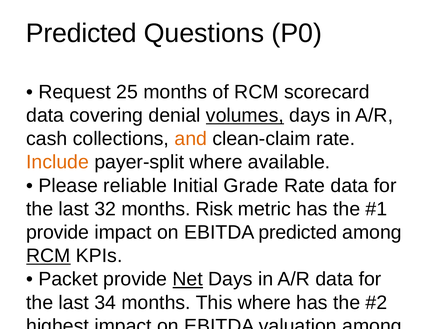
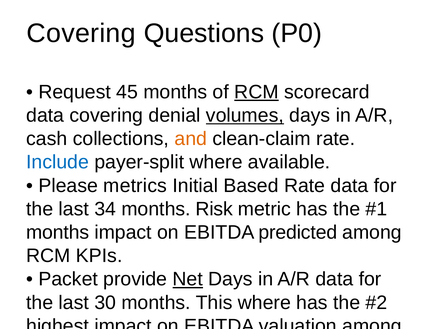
Predicted at (81, 33): Predicted -> Covering
25: 25 -> 45
RCM at (256, 92) underline: none -> present
Include colour: orange -> blue
reliable: reliable -> metrics
Grade: Grade -> Based
32: 32 -> 34
provide at (58, 232): provide -> months
RCM at (48, 255) underline: present -> none
34: 34 -> 30
